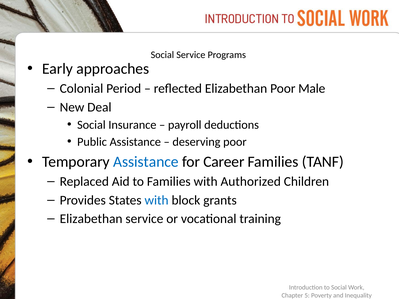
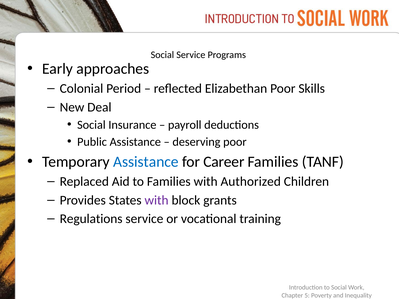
Male: Male -> Skills
with at (157, 200) colour: blue -> purple
Elizabethan at (91, 219): Elizabethan -> Regulations
